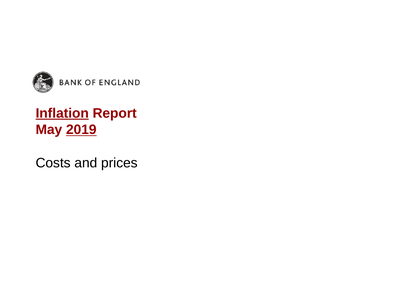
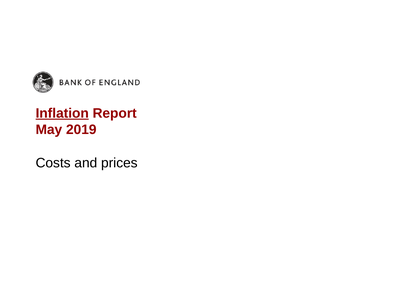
2019 underline: present -> none
